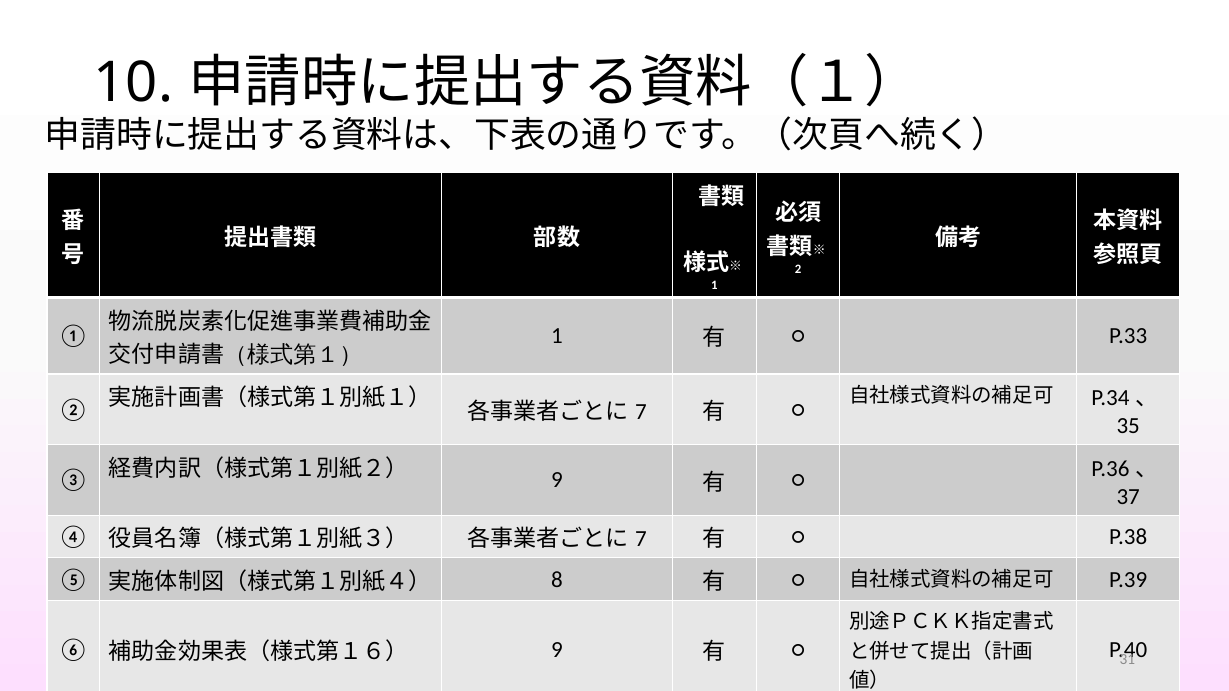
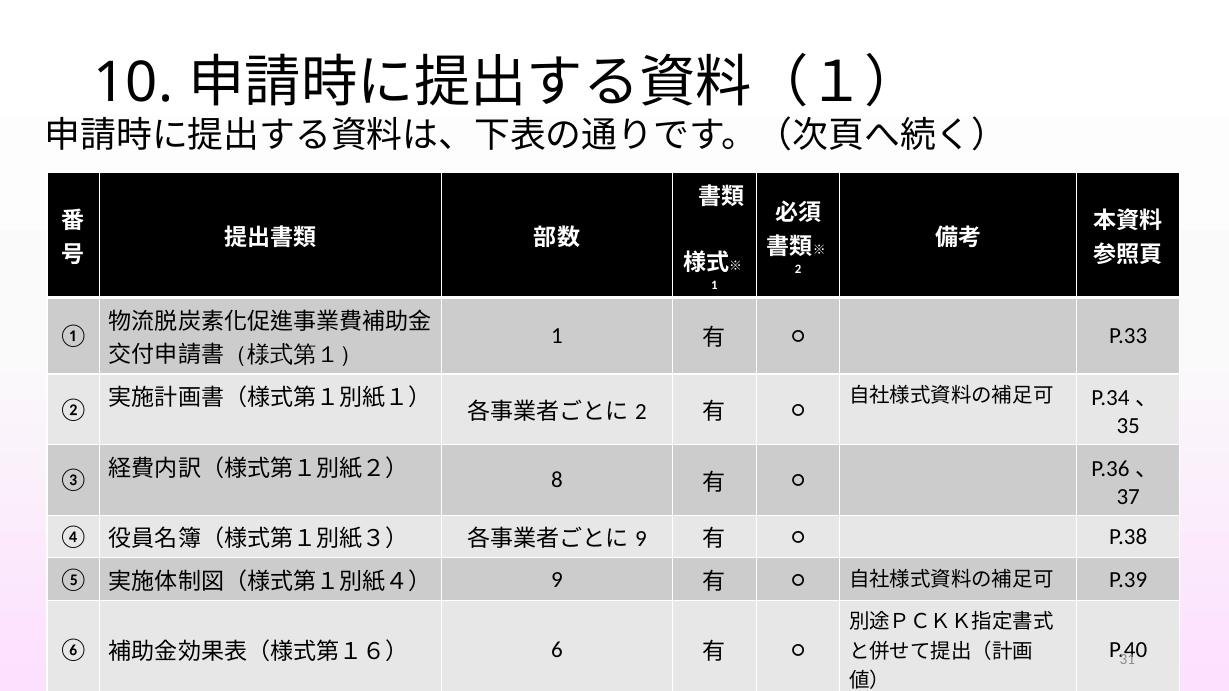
7 at (641, 412): 7 -> 2
9 at (557, 481): 9 -> 8
7 at (641, 539): 7 -> 9
8 at (557, 580): 8 -> 9
9 at (557, 650): 9 -> 6
